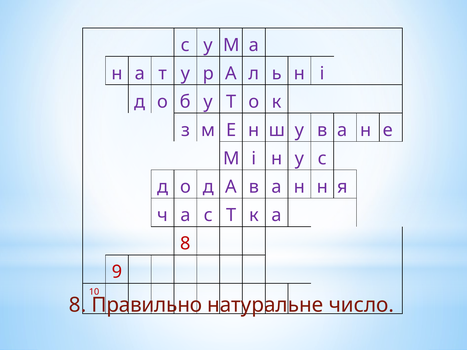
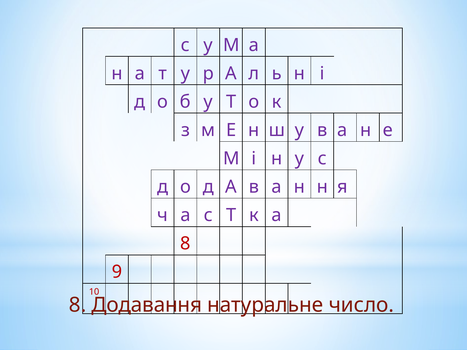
Правильно: Правильно -> Додавання
